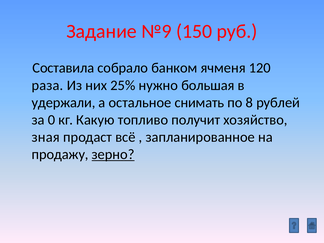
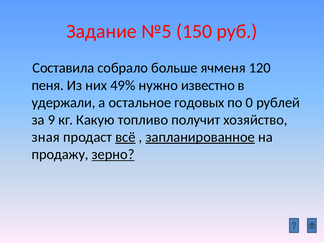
№9: №9 -> №5
банком: банком -> больше
раза: раза -> пеня
25%: 25% -> 49%
большая: большая -> известно
снимать: снимать -> годовых
8: 8 -> 0
0: 0 -> 9
всё underline: none -> present
запланированное underline: none -> present
